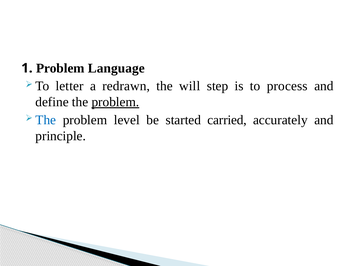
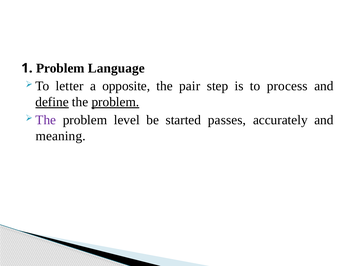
redrawn: redrawn -> opposite
will: will -> pair
define underline: none -> present
The at (46, 120) colour: blue -> purple
carried: carried -> passes
principle: principle -> meaning
